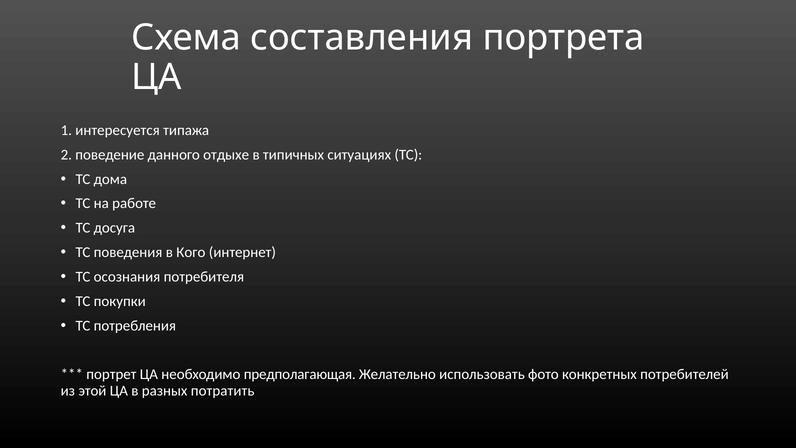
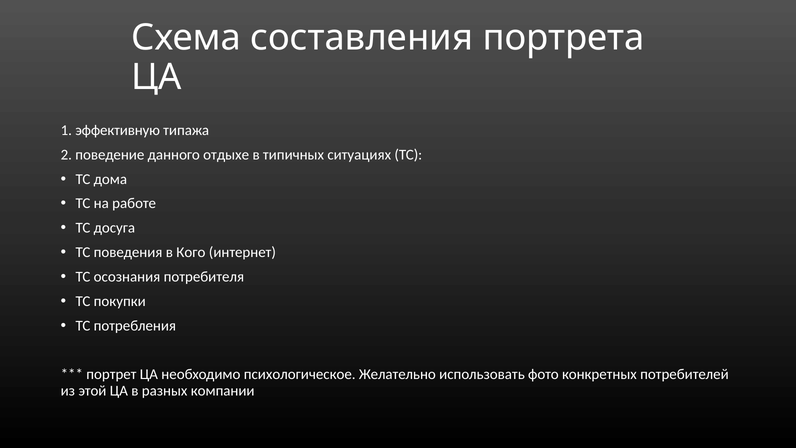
интересуется: интересуется -> эффективную
предполагающая: предполагающая -> психологическое
потратить: потратить -> компании
